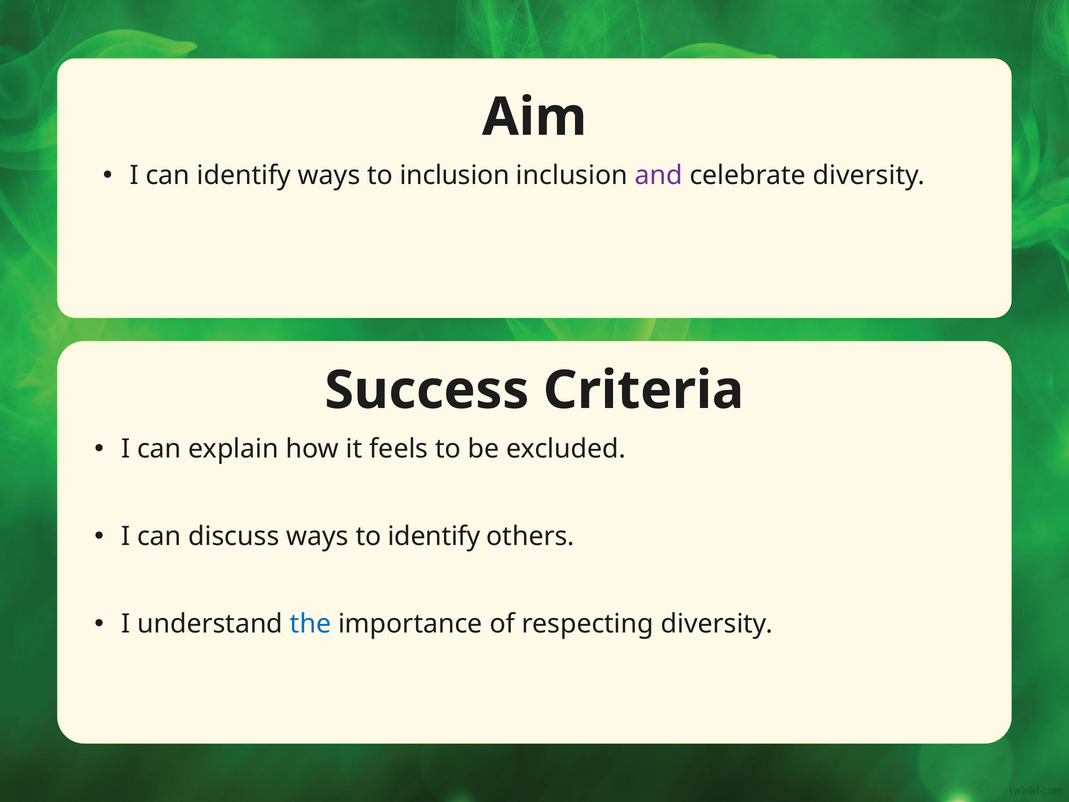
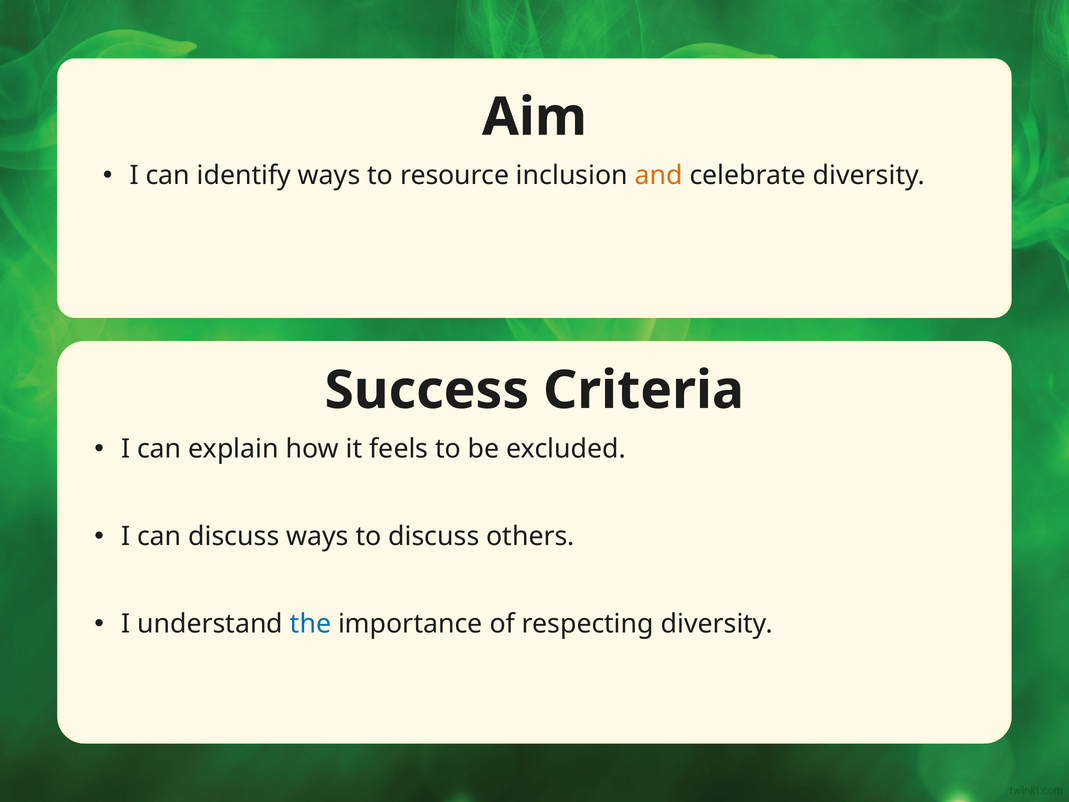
to inclusion: inclusion -> resource
and colour: purple -> orange
to identify: identify -> discuss
